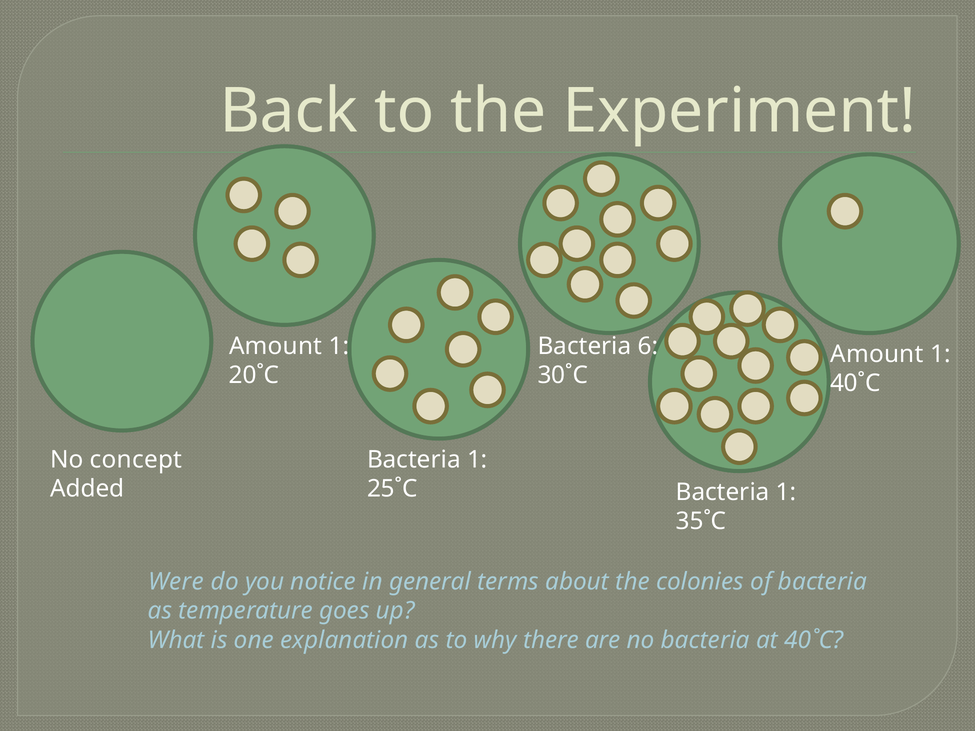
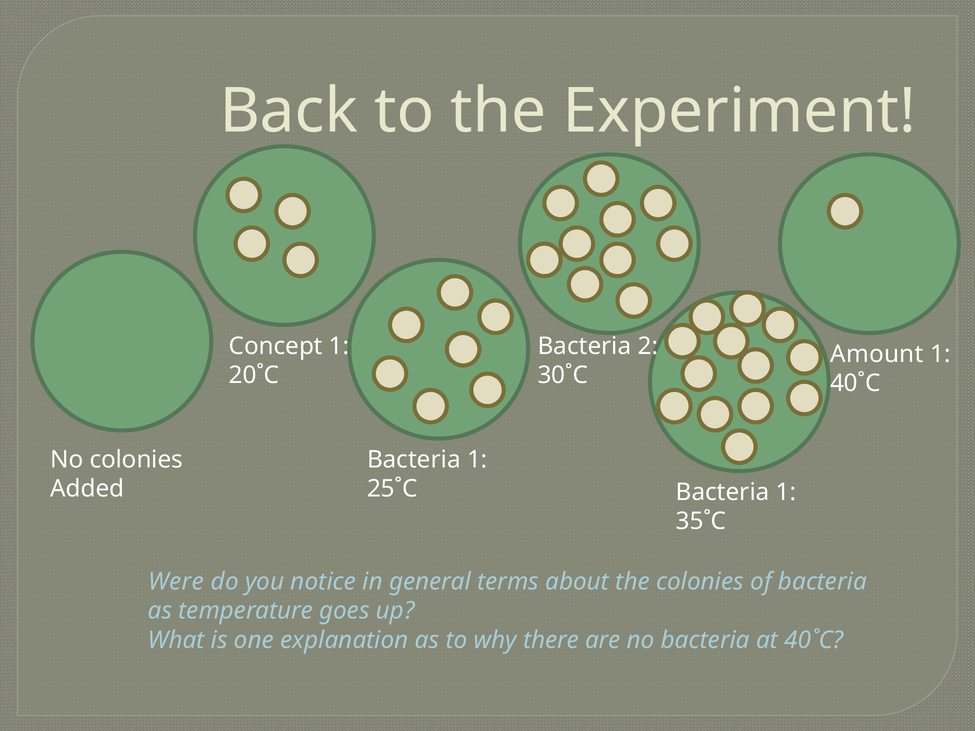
Amount at (276, 346): Amount -> Concept
6: 6 -> 2
No concept: concept -> colonies
